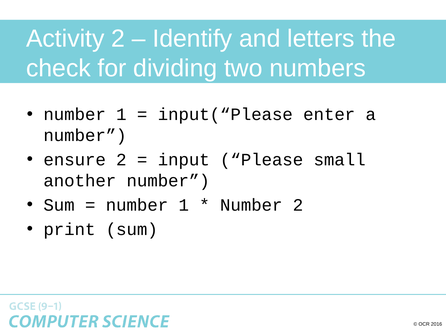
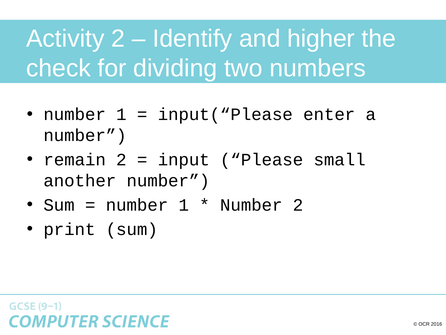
letters: letters -> higher
ensure: ensure -> remain
